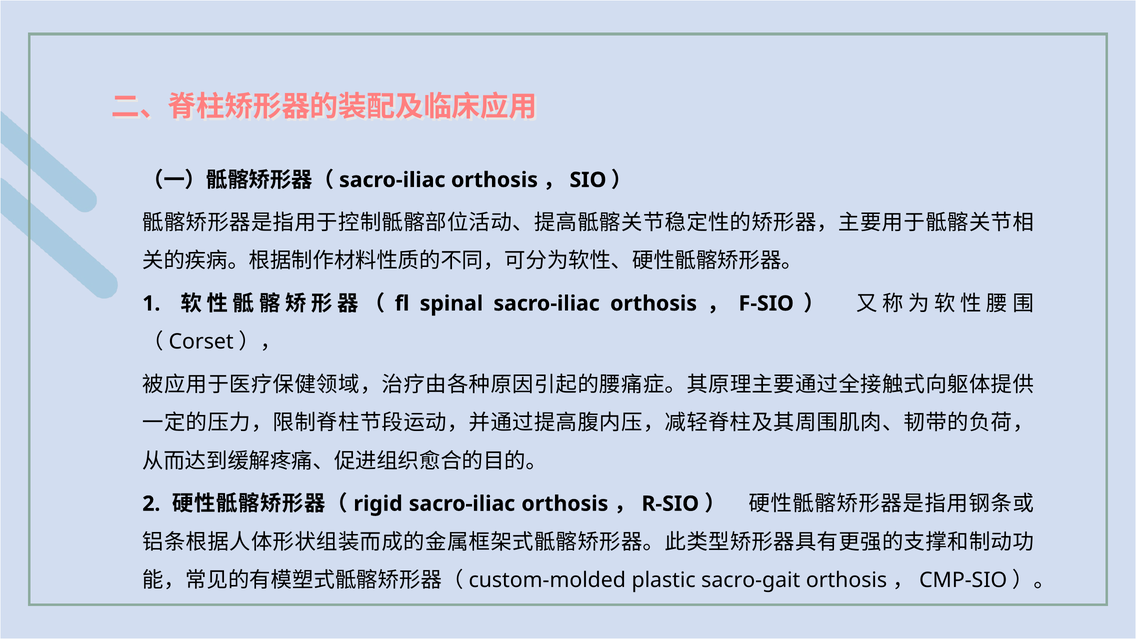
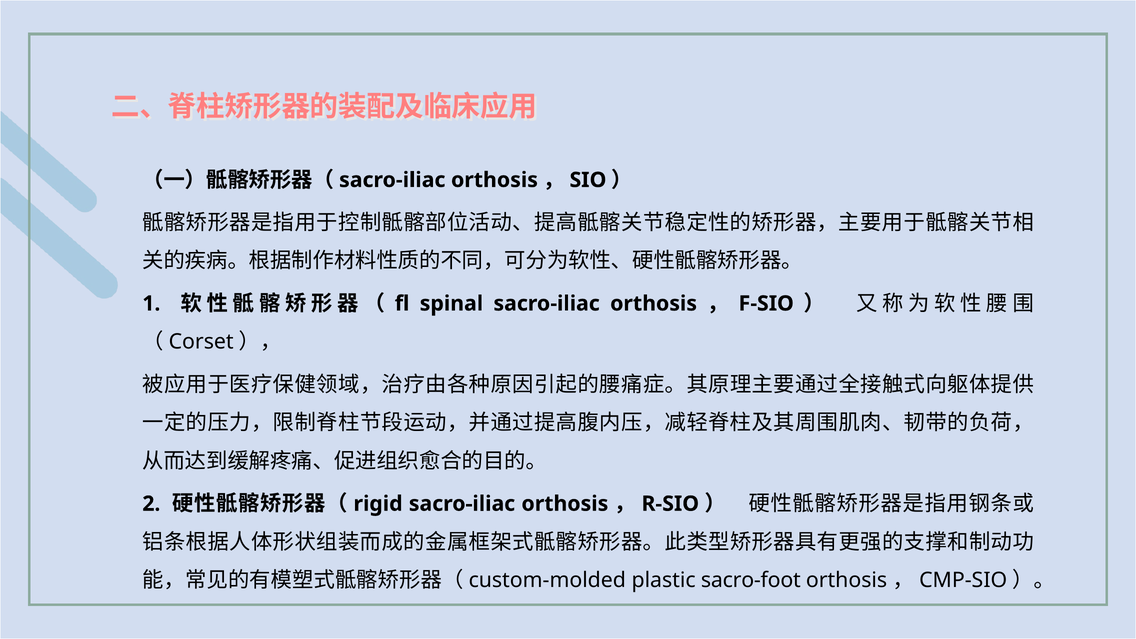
sacro-gait: sacro-gait -> sacro-foot
